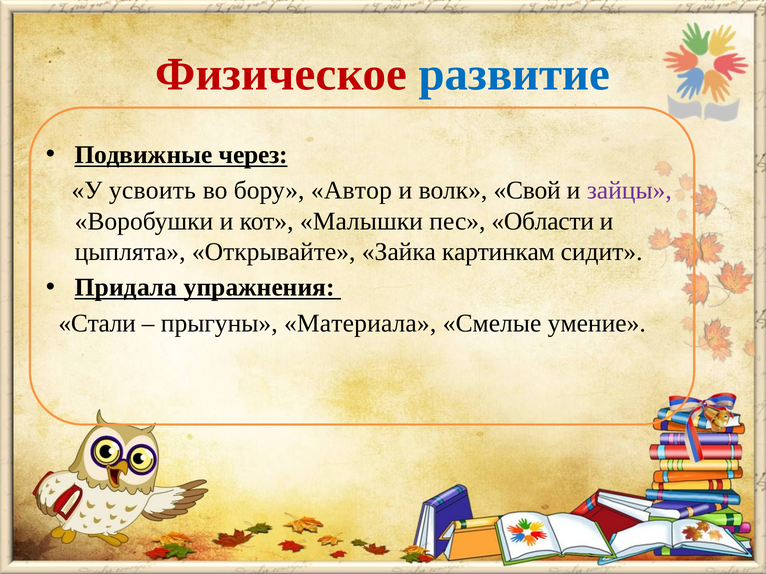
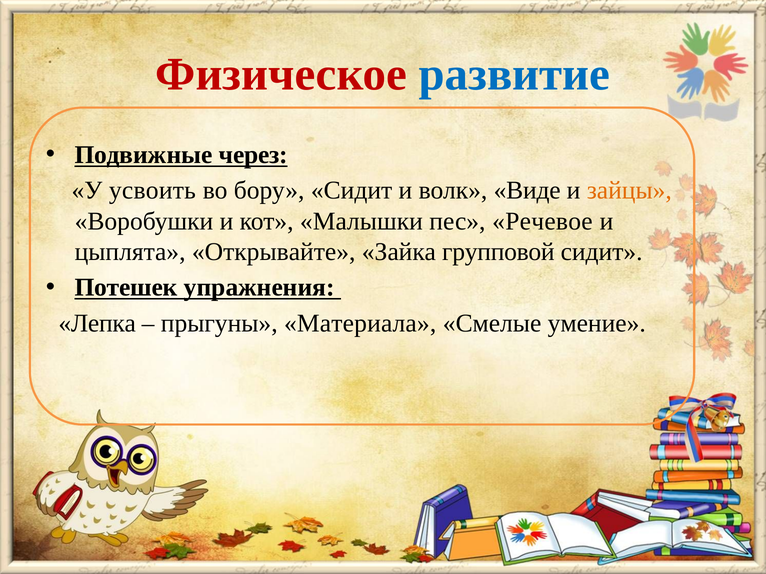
бору Автор: Автор -> Сидит
Свой: Свой -> Виде
зайцы colour: purple -> orange
Области: Области -> Речевое
картинкам: картинкам -> групповой
Придала: Придала -> Потешек
Стали: Стали -> Лепка
